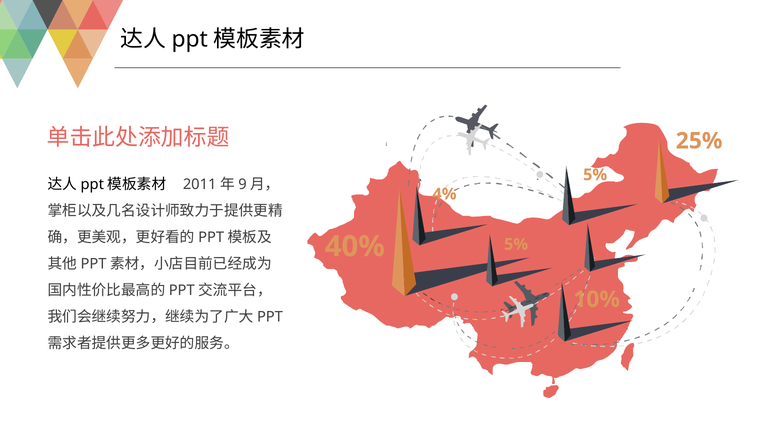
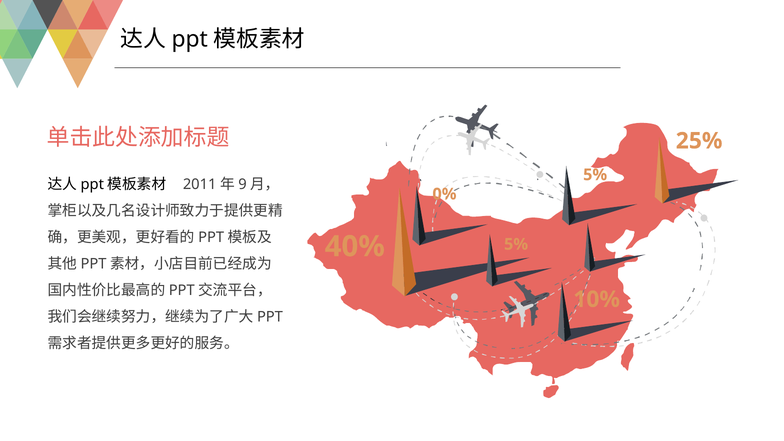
4%: 4% -> 0%
